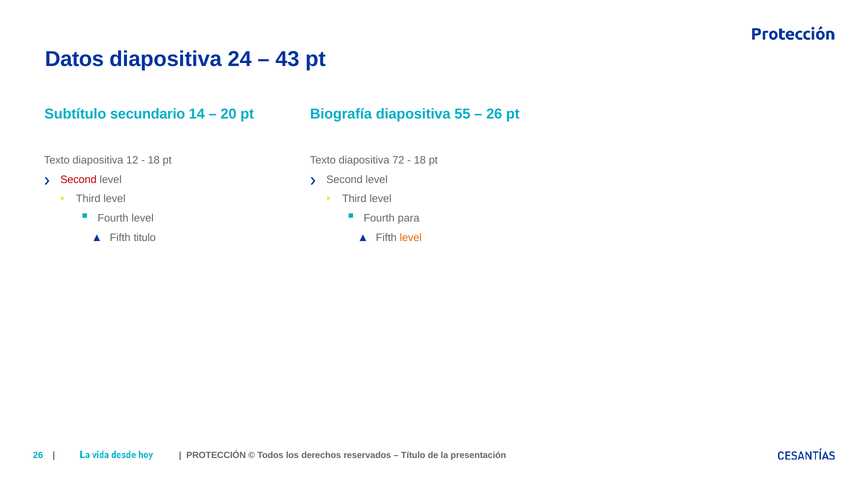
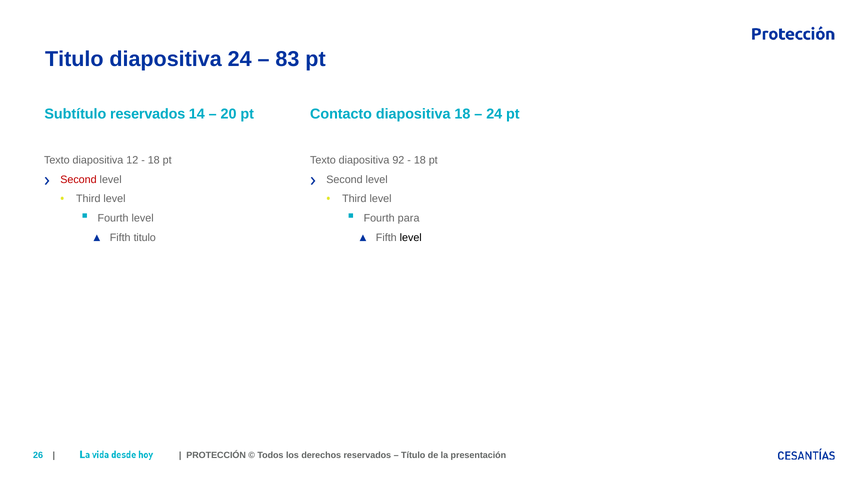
Datos at (74, 59): Datos -> Titulo
43: 43 -> 83
Subtítulo secundario: secundario -> reservados
Biografía: Biografía -> Contacto
diapositiva 55: 55 -> 18
26 at (494, 114): 26 -> 24
72: 72 -> 92
level at (411, 238) colour: orange -> black
